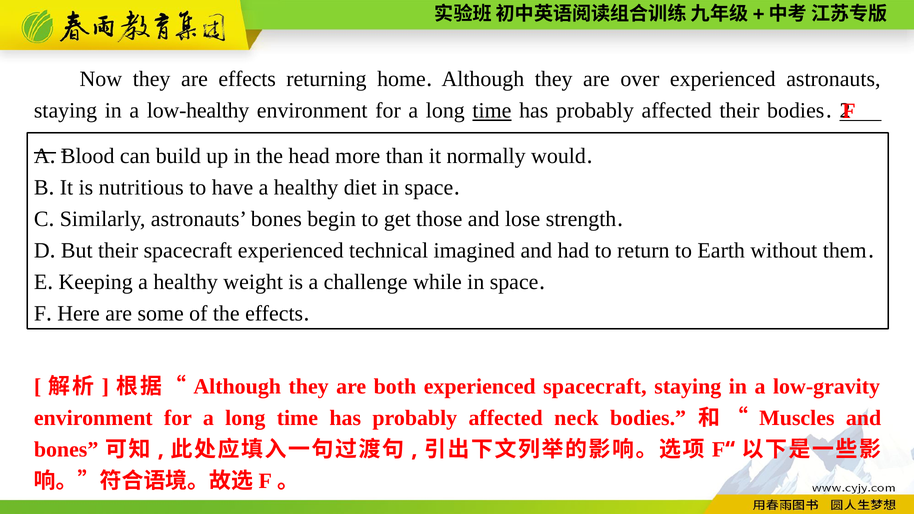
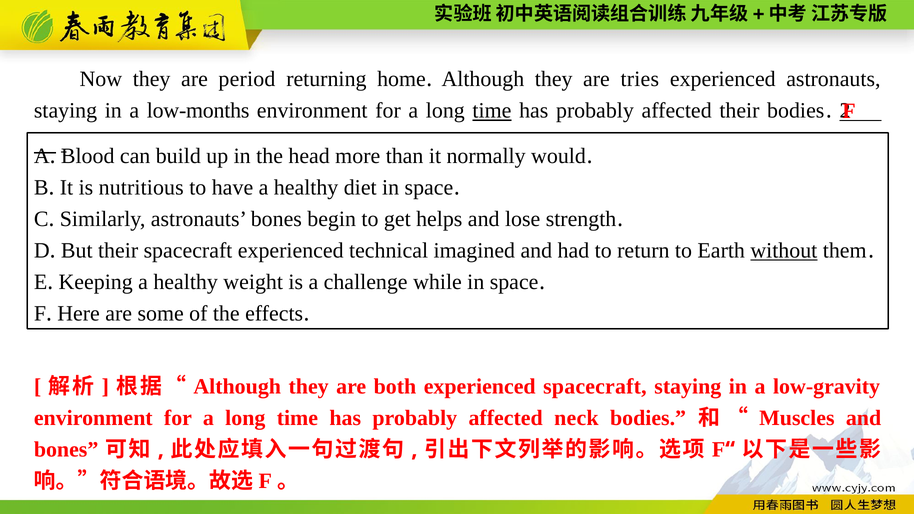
are effects: effects -> period
over: over -> tries
low-healthy: low-healthy -> low-months
those: those -> helps
without underline: none -> present
